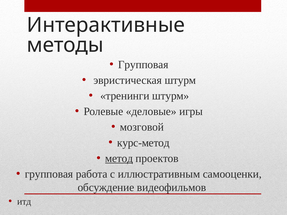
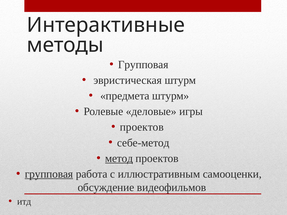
тренинги: тренинги -> предмета
мозговой at (142, 127): мозговой -> проектов
курс-метод: курс-метод -> себе-метод
групповая at (49, 174) underline: none -> present
